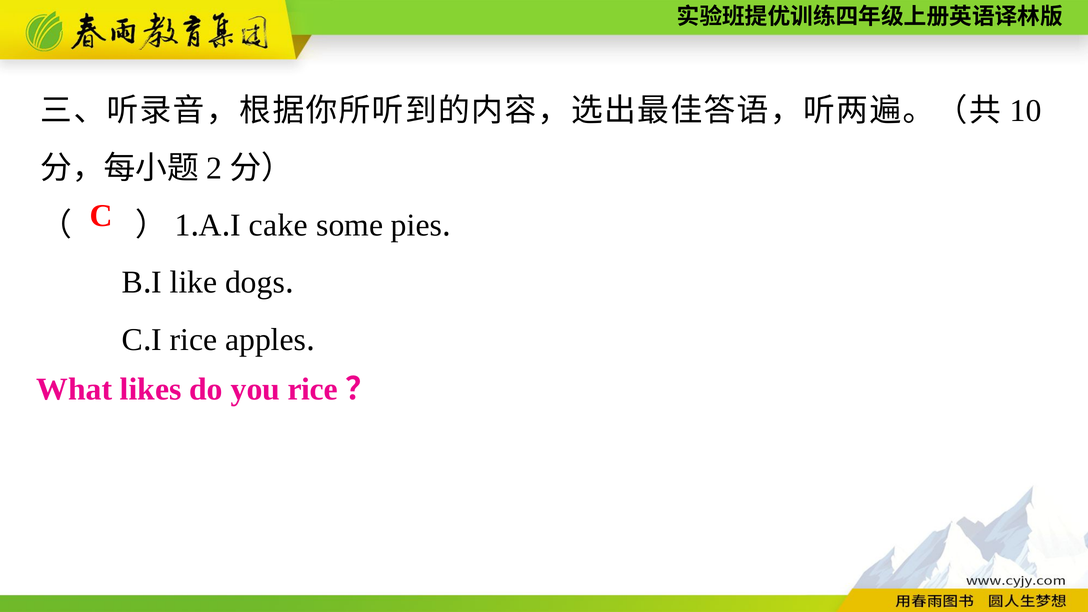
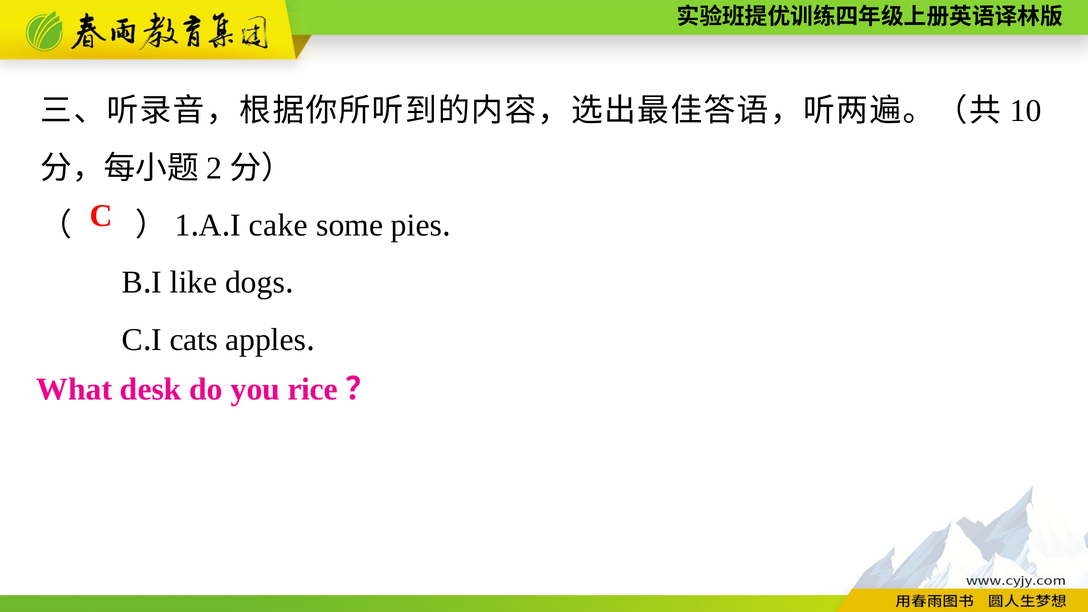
rice at (194, 340): rice -> cats
likes: likes -> desk
